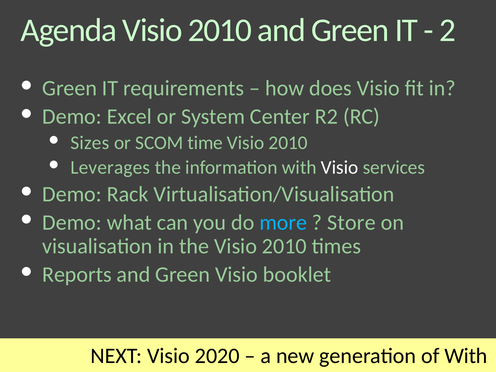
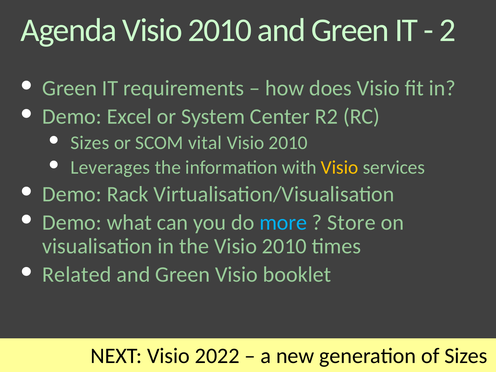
time: time -> vital
Visio at (340, 168) colour: white -> yellow
Reports: Reports -> Related
2020: 2020 -> 2022
of With: With -> Sizes
